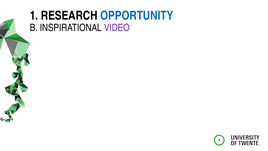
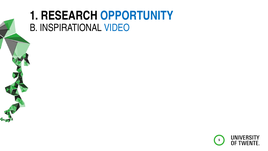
VIDEO colour: purple -> blue
